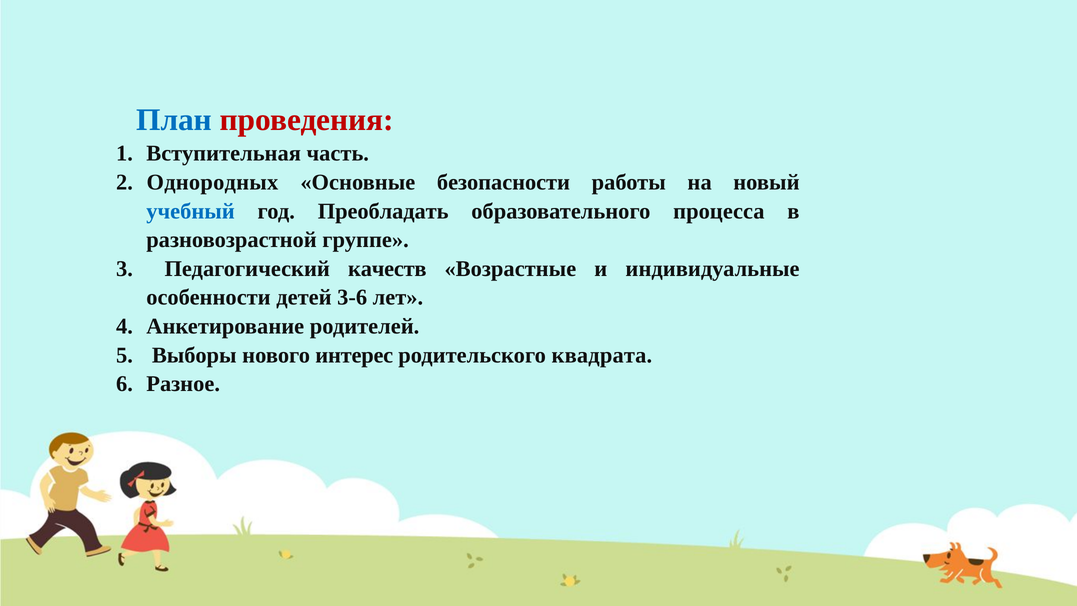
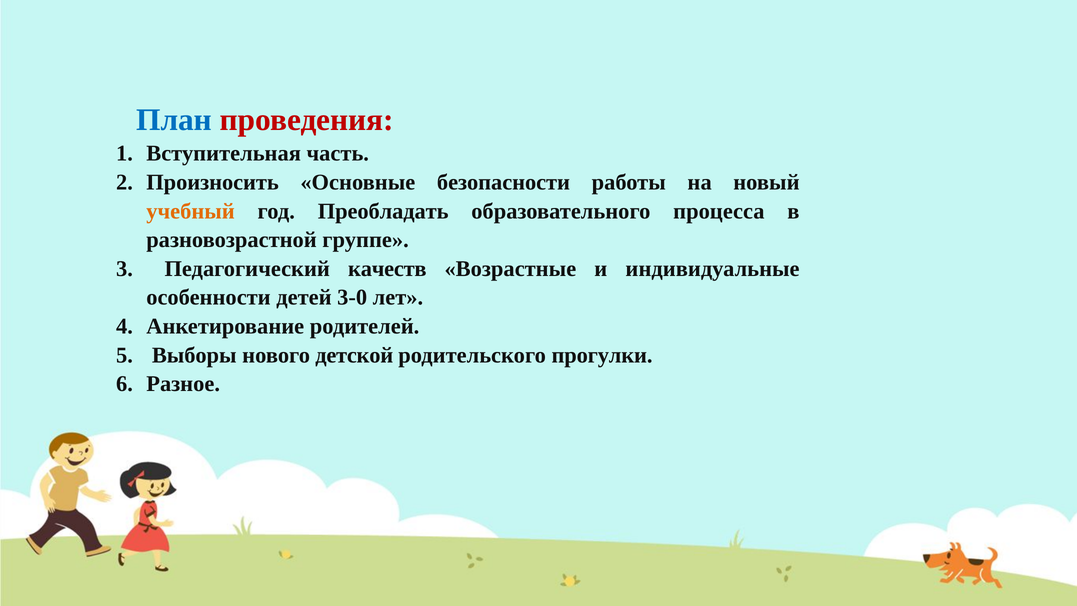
Однородных: Однородных -> Произносить
учебный colour: blue -> orange
3-6: 3-6 -> 3-0
интерес: интерес -> детской
квадрата: квадрата -> прогулки
